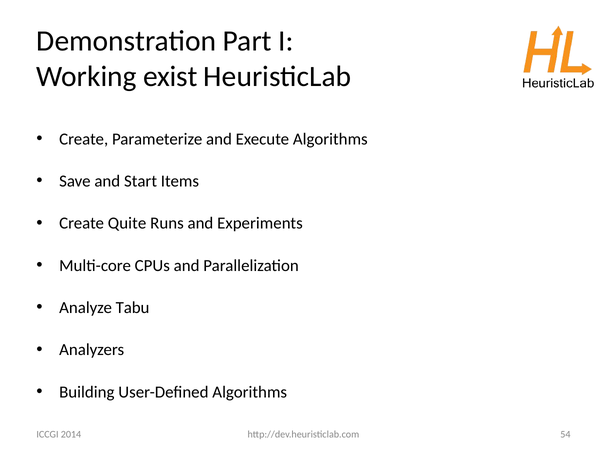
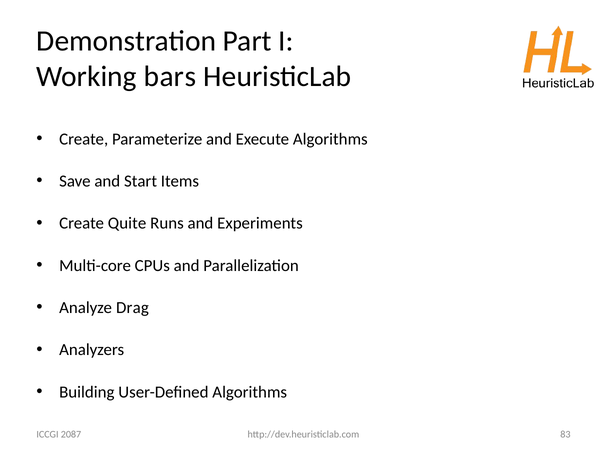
exist: exist -> bars
Tabu: Tabu -> Drag
54: 54 -> 83
2014: 2014 -> 2087
